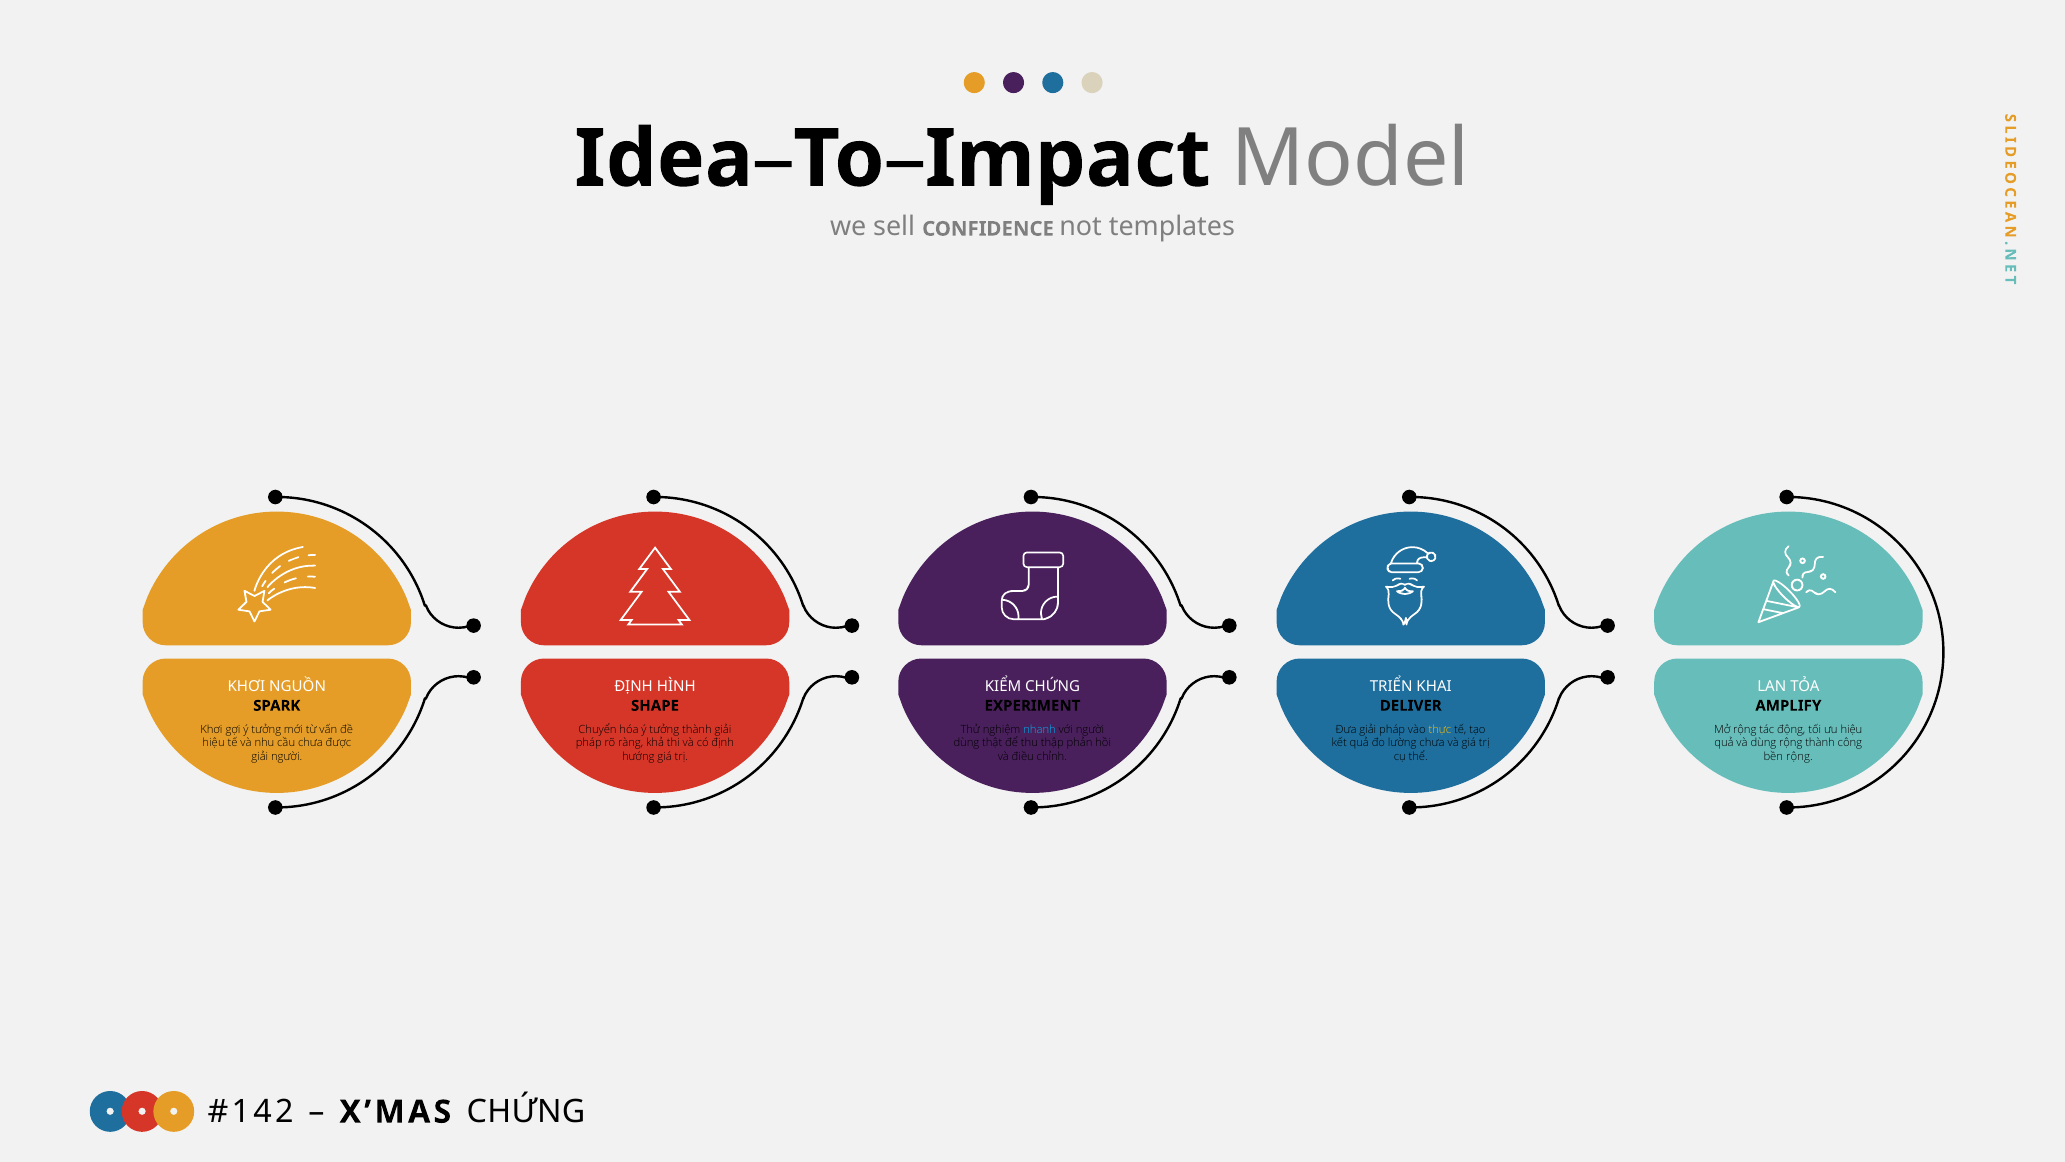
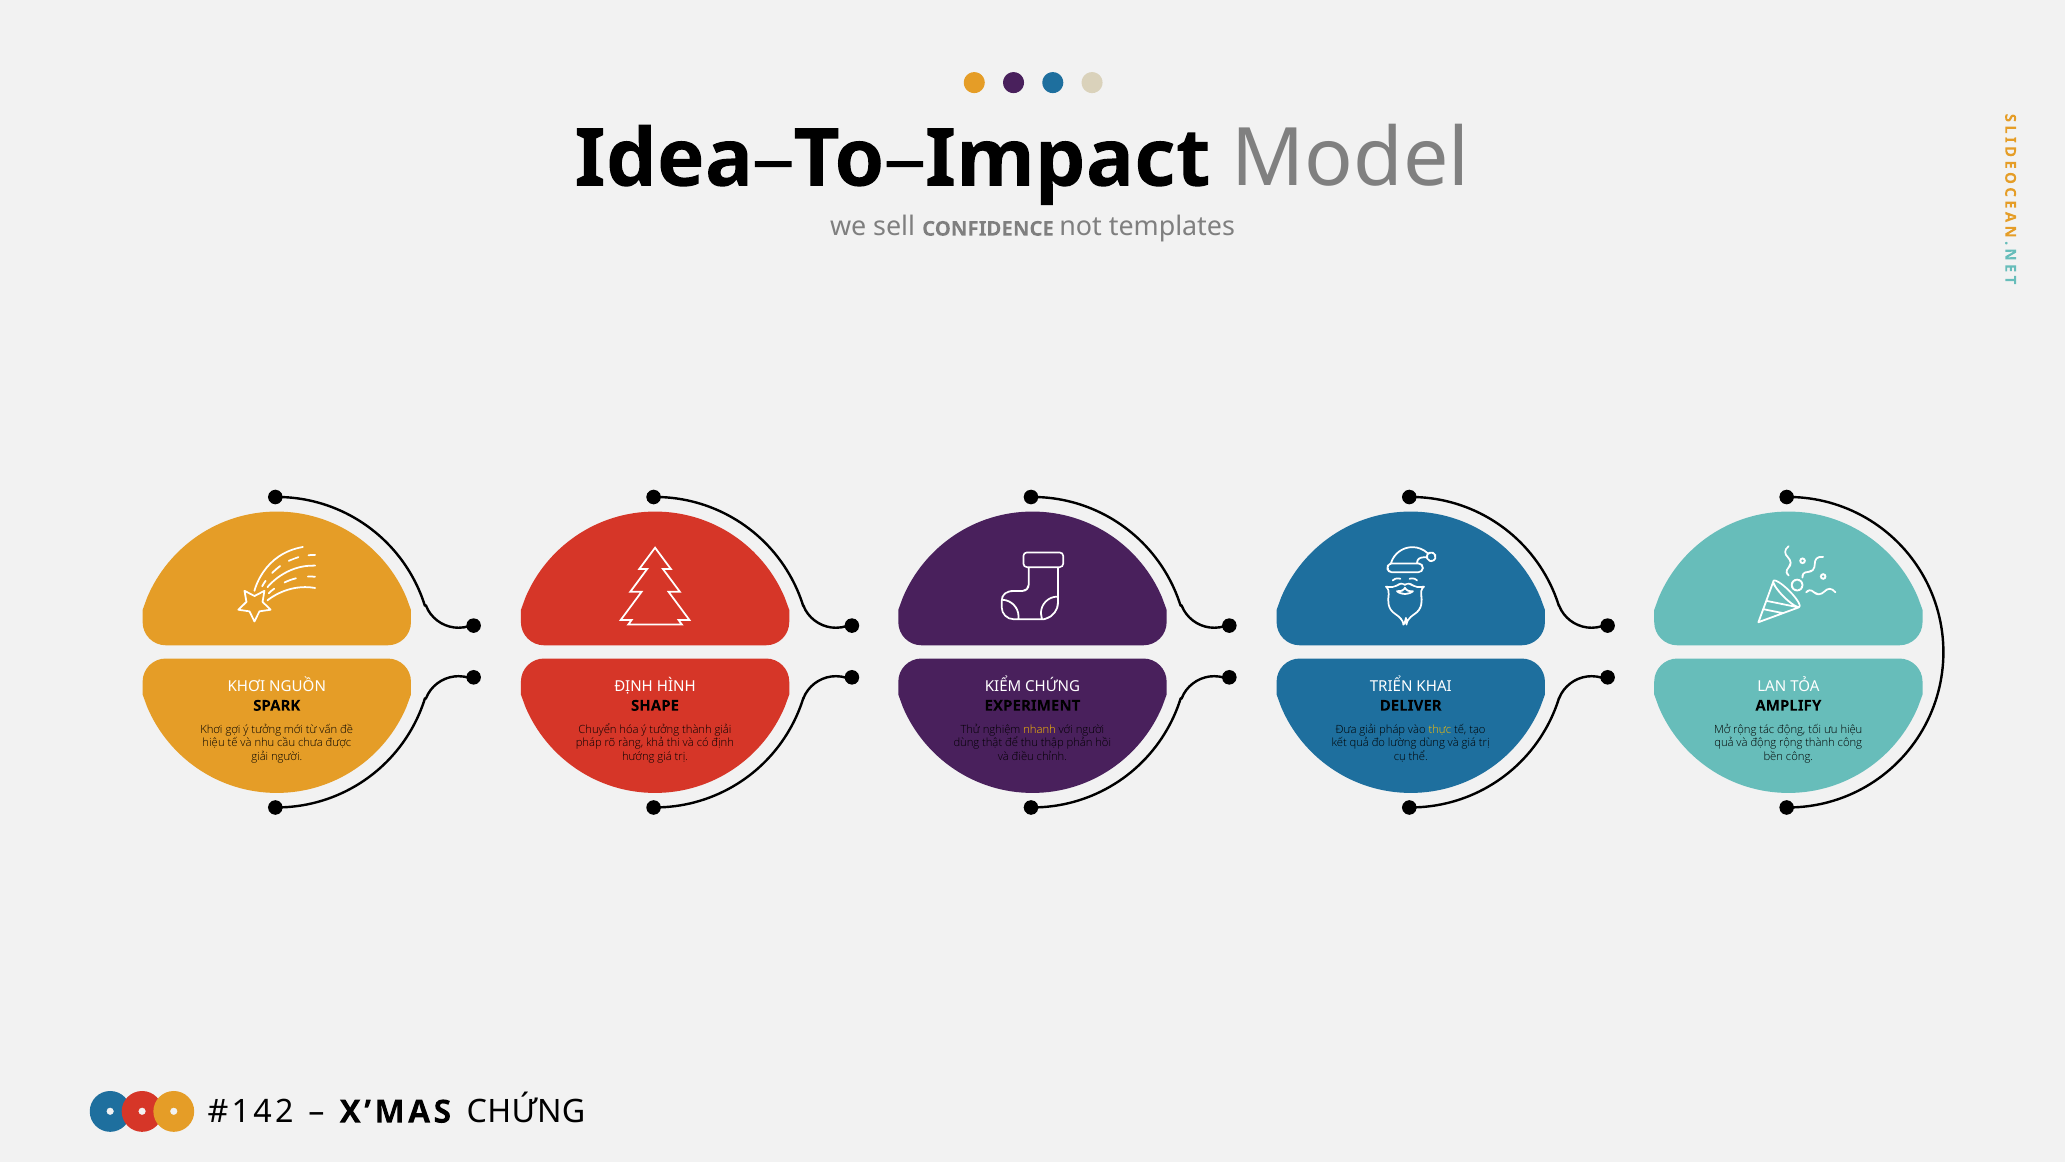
nhanh colour: light blue -> yellow
lường chưa: chưa -> dùng
và dùng: dùng -> động
bền rộng: rộng -> công
